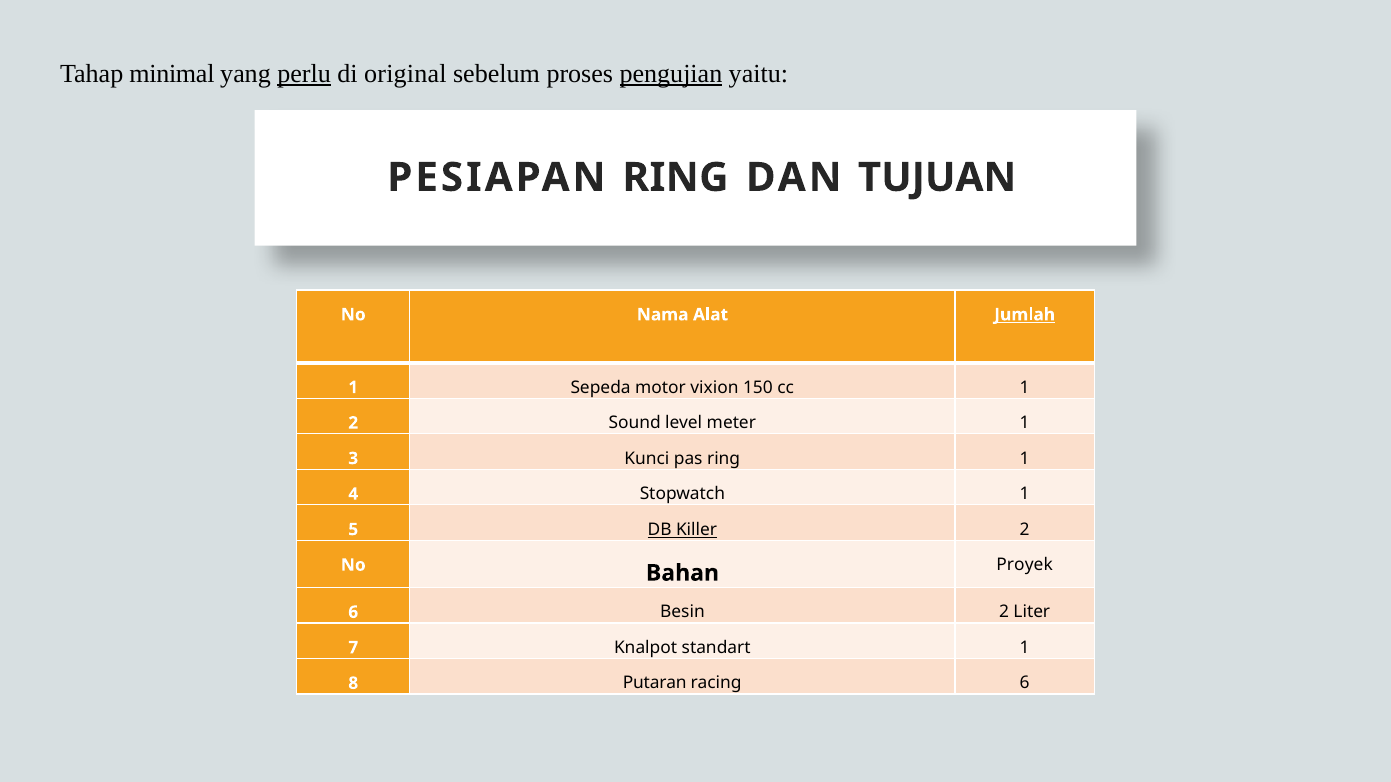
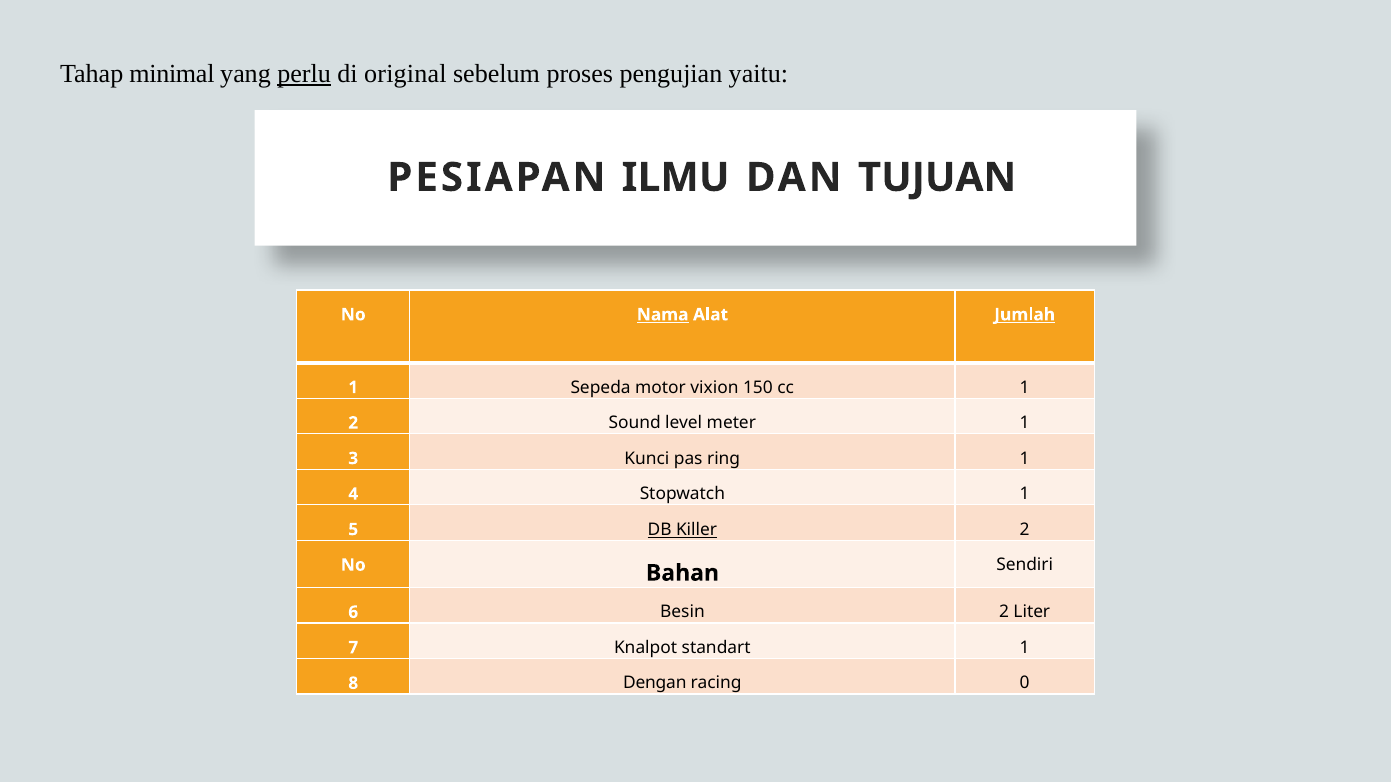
pengujian underline: present -> none
PESIAPAN RING: RING -> ILMU
Nama underline: none -> present
Proyek: Proyek -> Sendiri
Putaran: Putaran -> Dengan
racing 6: 6 -> 0
